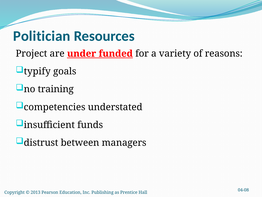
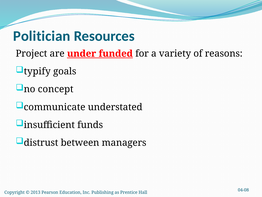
training: training -> concept
competencies: competencies -> communicate
